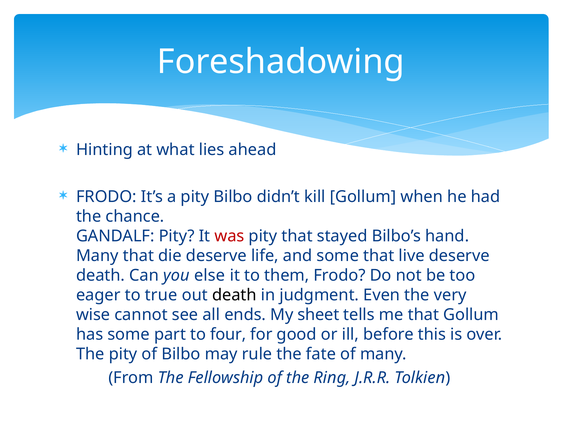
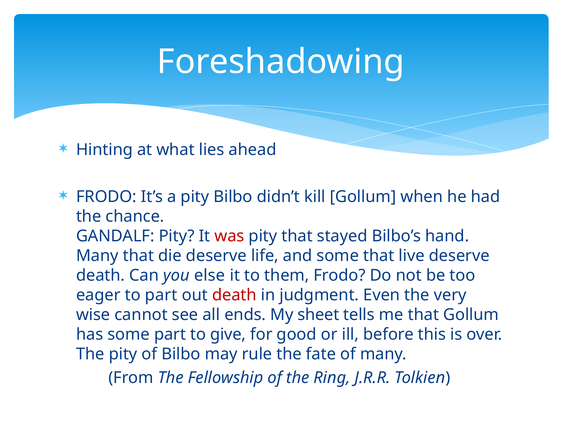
to true: true -> part
death at (234, 295) colour: black -> red
four: four -> give
